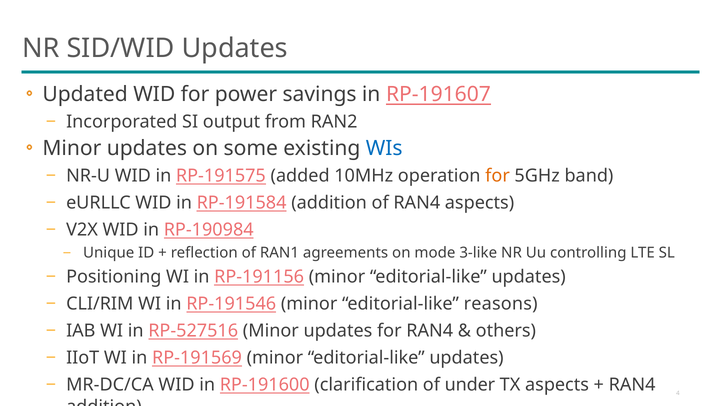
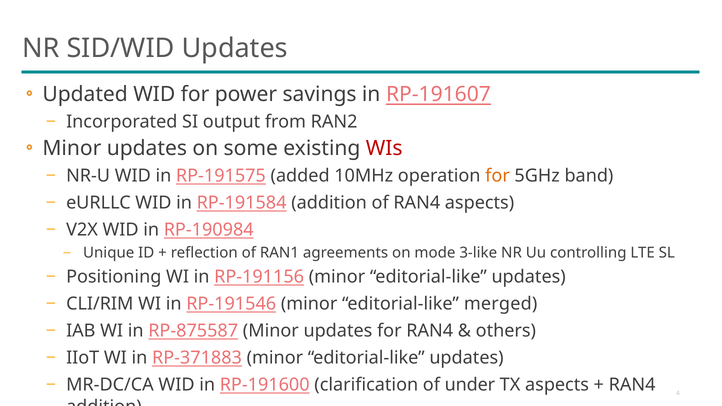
WIs colour: blue -> red
reasons: reasons -> merged
RP-527516: RP-527516 -> RP-875587
RP-191569: RP-191569 -> RP-371883
